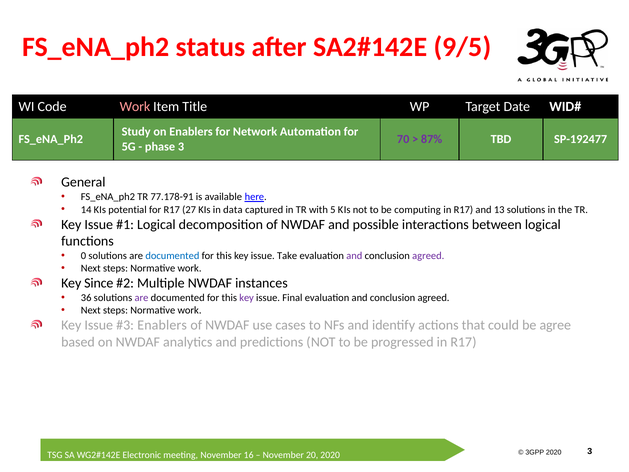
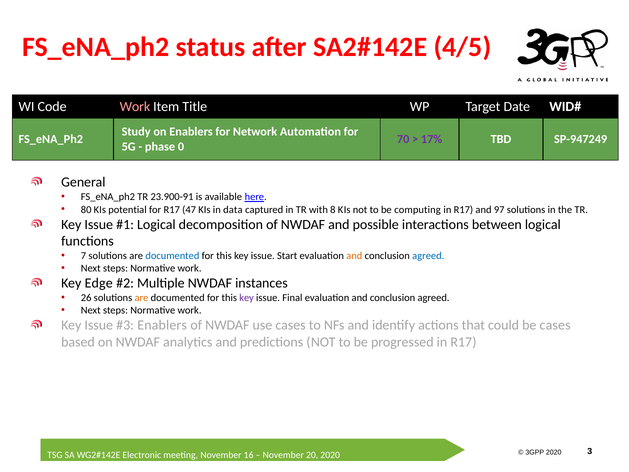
9/5: 9/5 -> 4/5
87%: 87% -> 17%
SP-192477: SP-192477 -> SP-947249
phase 3: 3 -> 0
77.178-91: 77.178-91 -> 23.900-91
14: 14 -> 80
27: 27 -> 47
5: 5 -> 8
13: 13 -> 97
0: 0 -> 7
Take: Take -> Start
and at (354, 256) colour: purple -> orange
agreed at (428, 256) colour: purple -> blue
Since: Since -> Edge
36: 36 -> 26
are at (141, 297) colour: purple -> orange
be agree: agree -> cases
